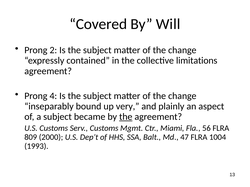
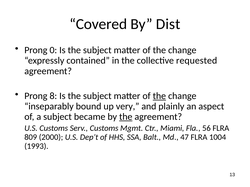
Will: Will -> Dist
2: 2 -> 0
limitations: limitations -> requested
4: 4 -> 8
the at (159, 96) underline: none -> present
